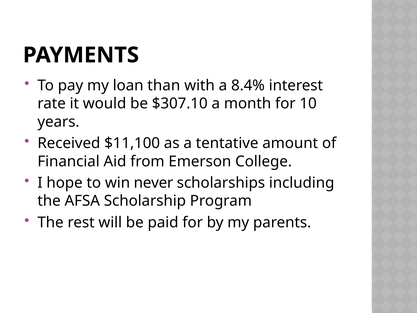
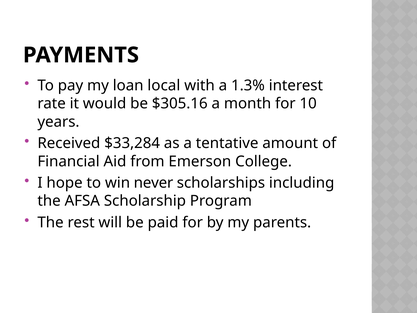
than: than -> local
8.4%: 8.4% -> 1.3%
$307.10: $307.10 -> $305.16
$11,100: $11,100 -> $33,284
